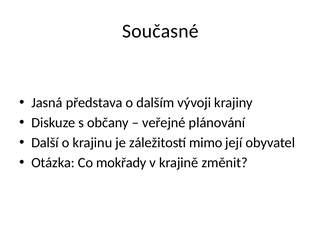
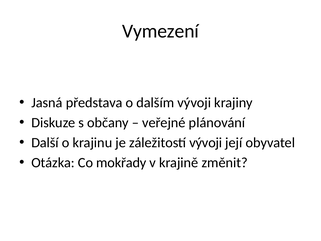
Současné: Současné -> Vymezení
záležitostí mimo: mimo -> vývoji
